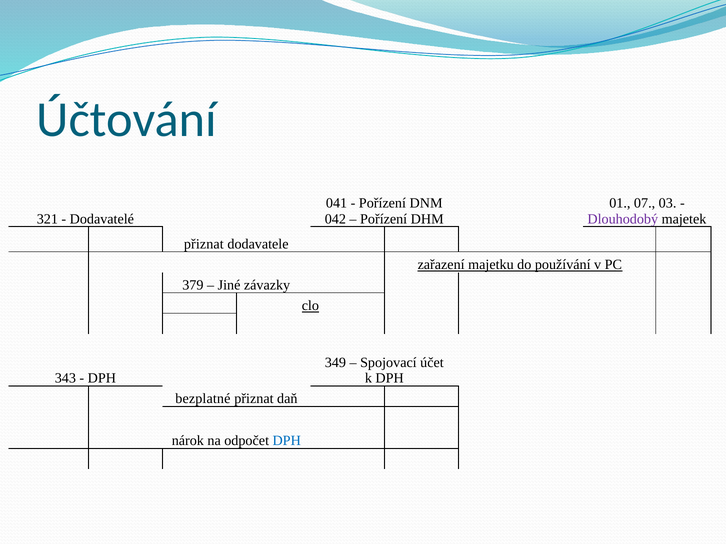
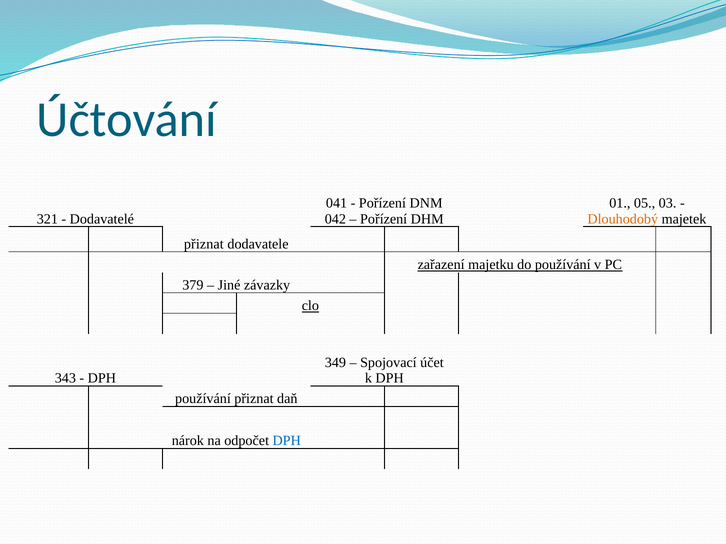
07: 07 -> 05
Dlouhodobý colour: purple -> orange
bezplatné at (203, 399): bezplatné -> používání
